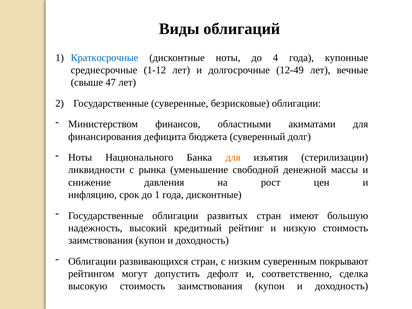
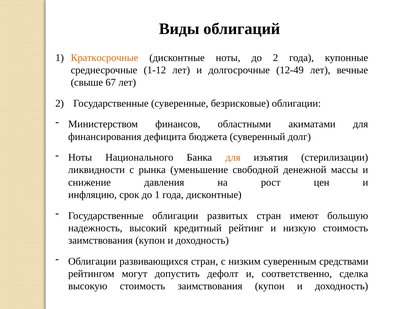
Краткосрочные colour: blue -> orange
до 4: 4 -> 2
47: 47 -> 67
покрывают: покрывают -> средствами
